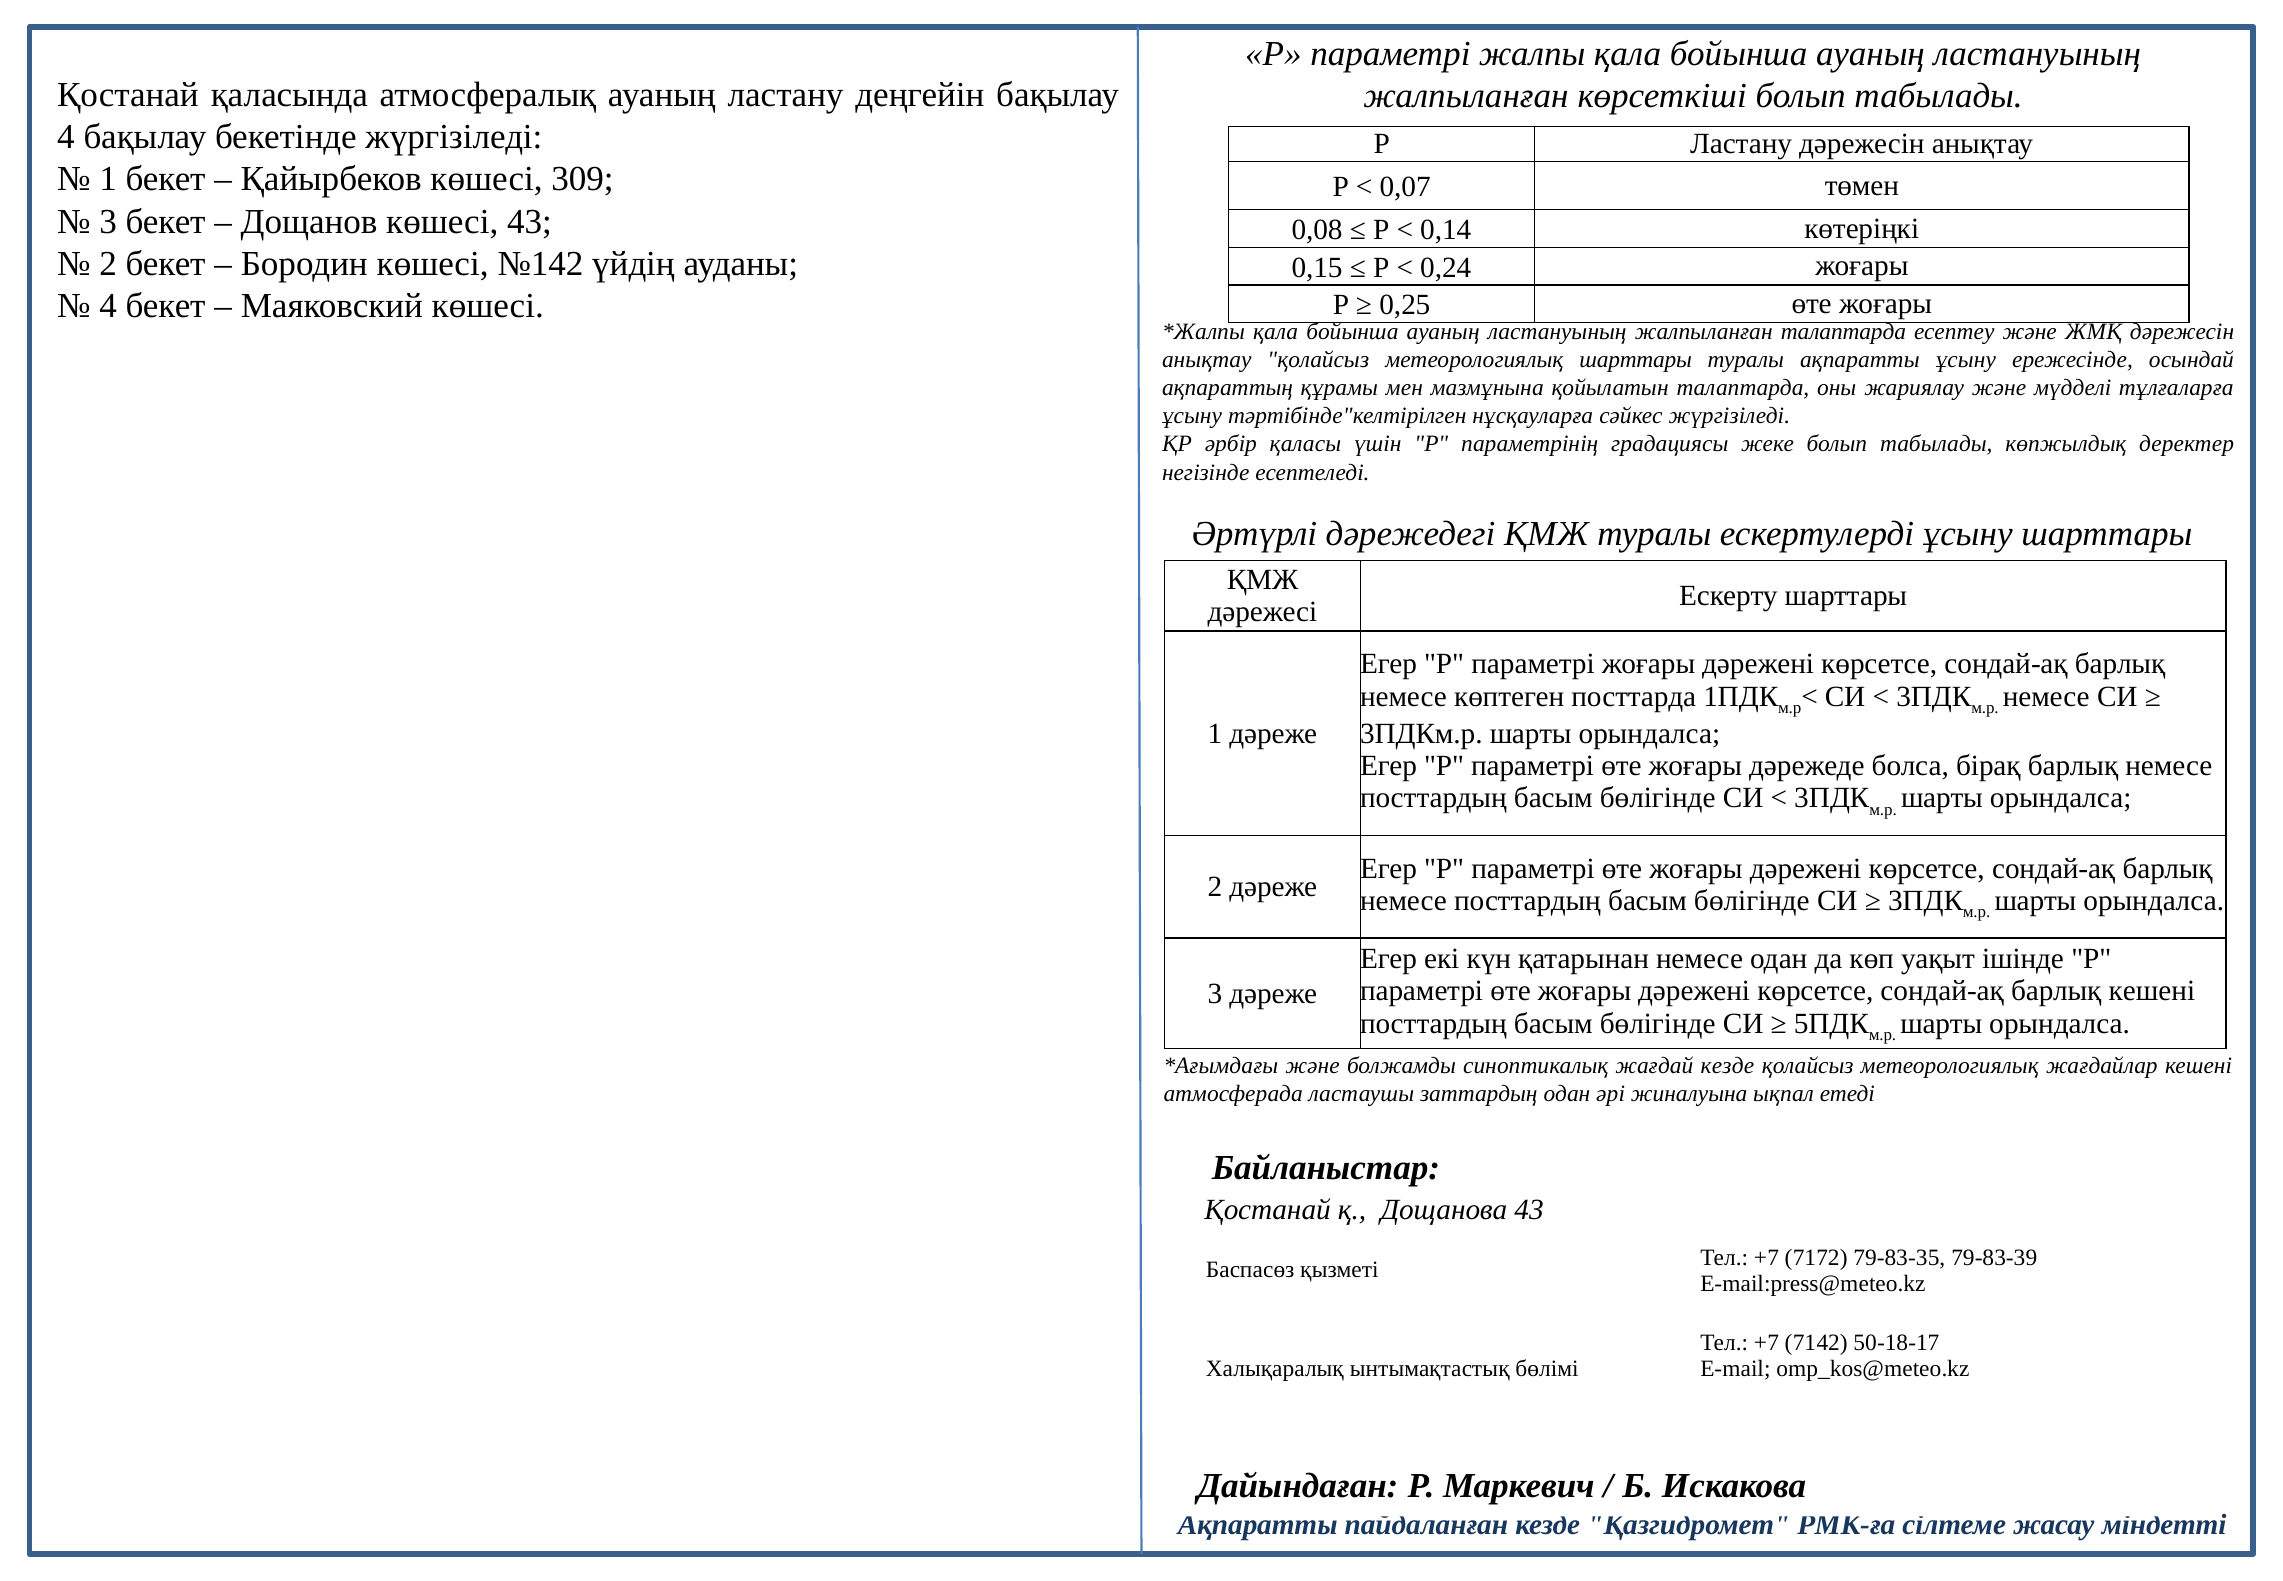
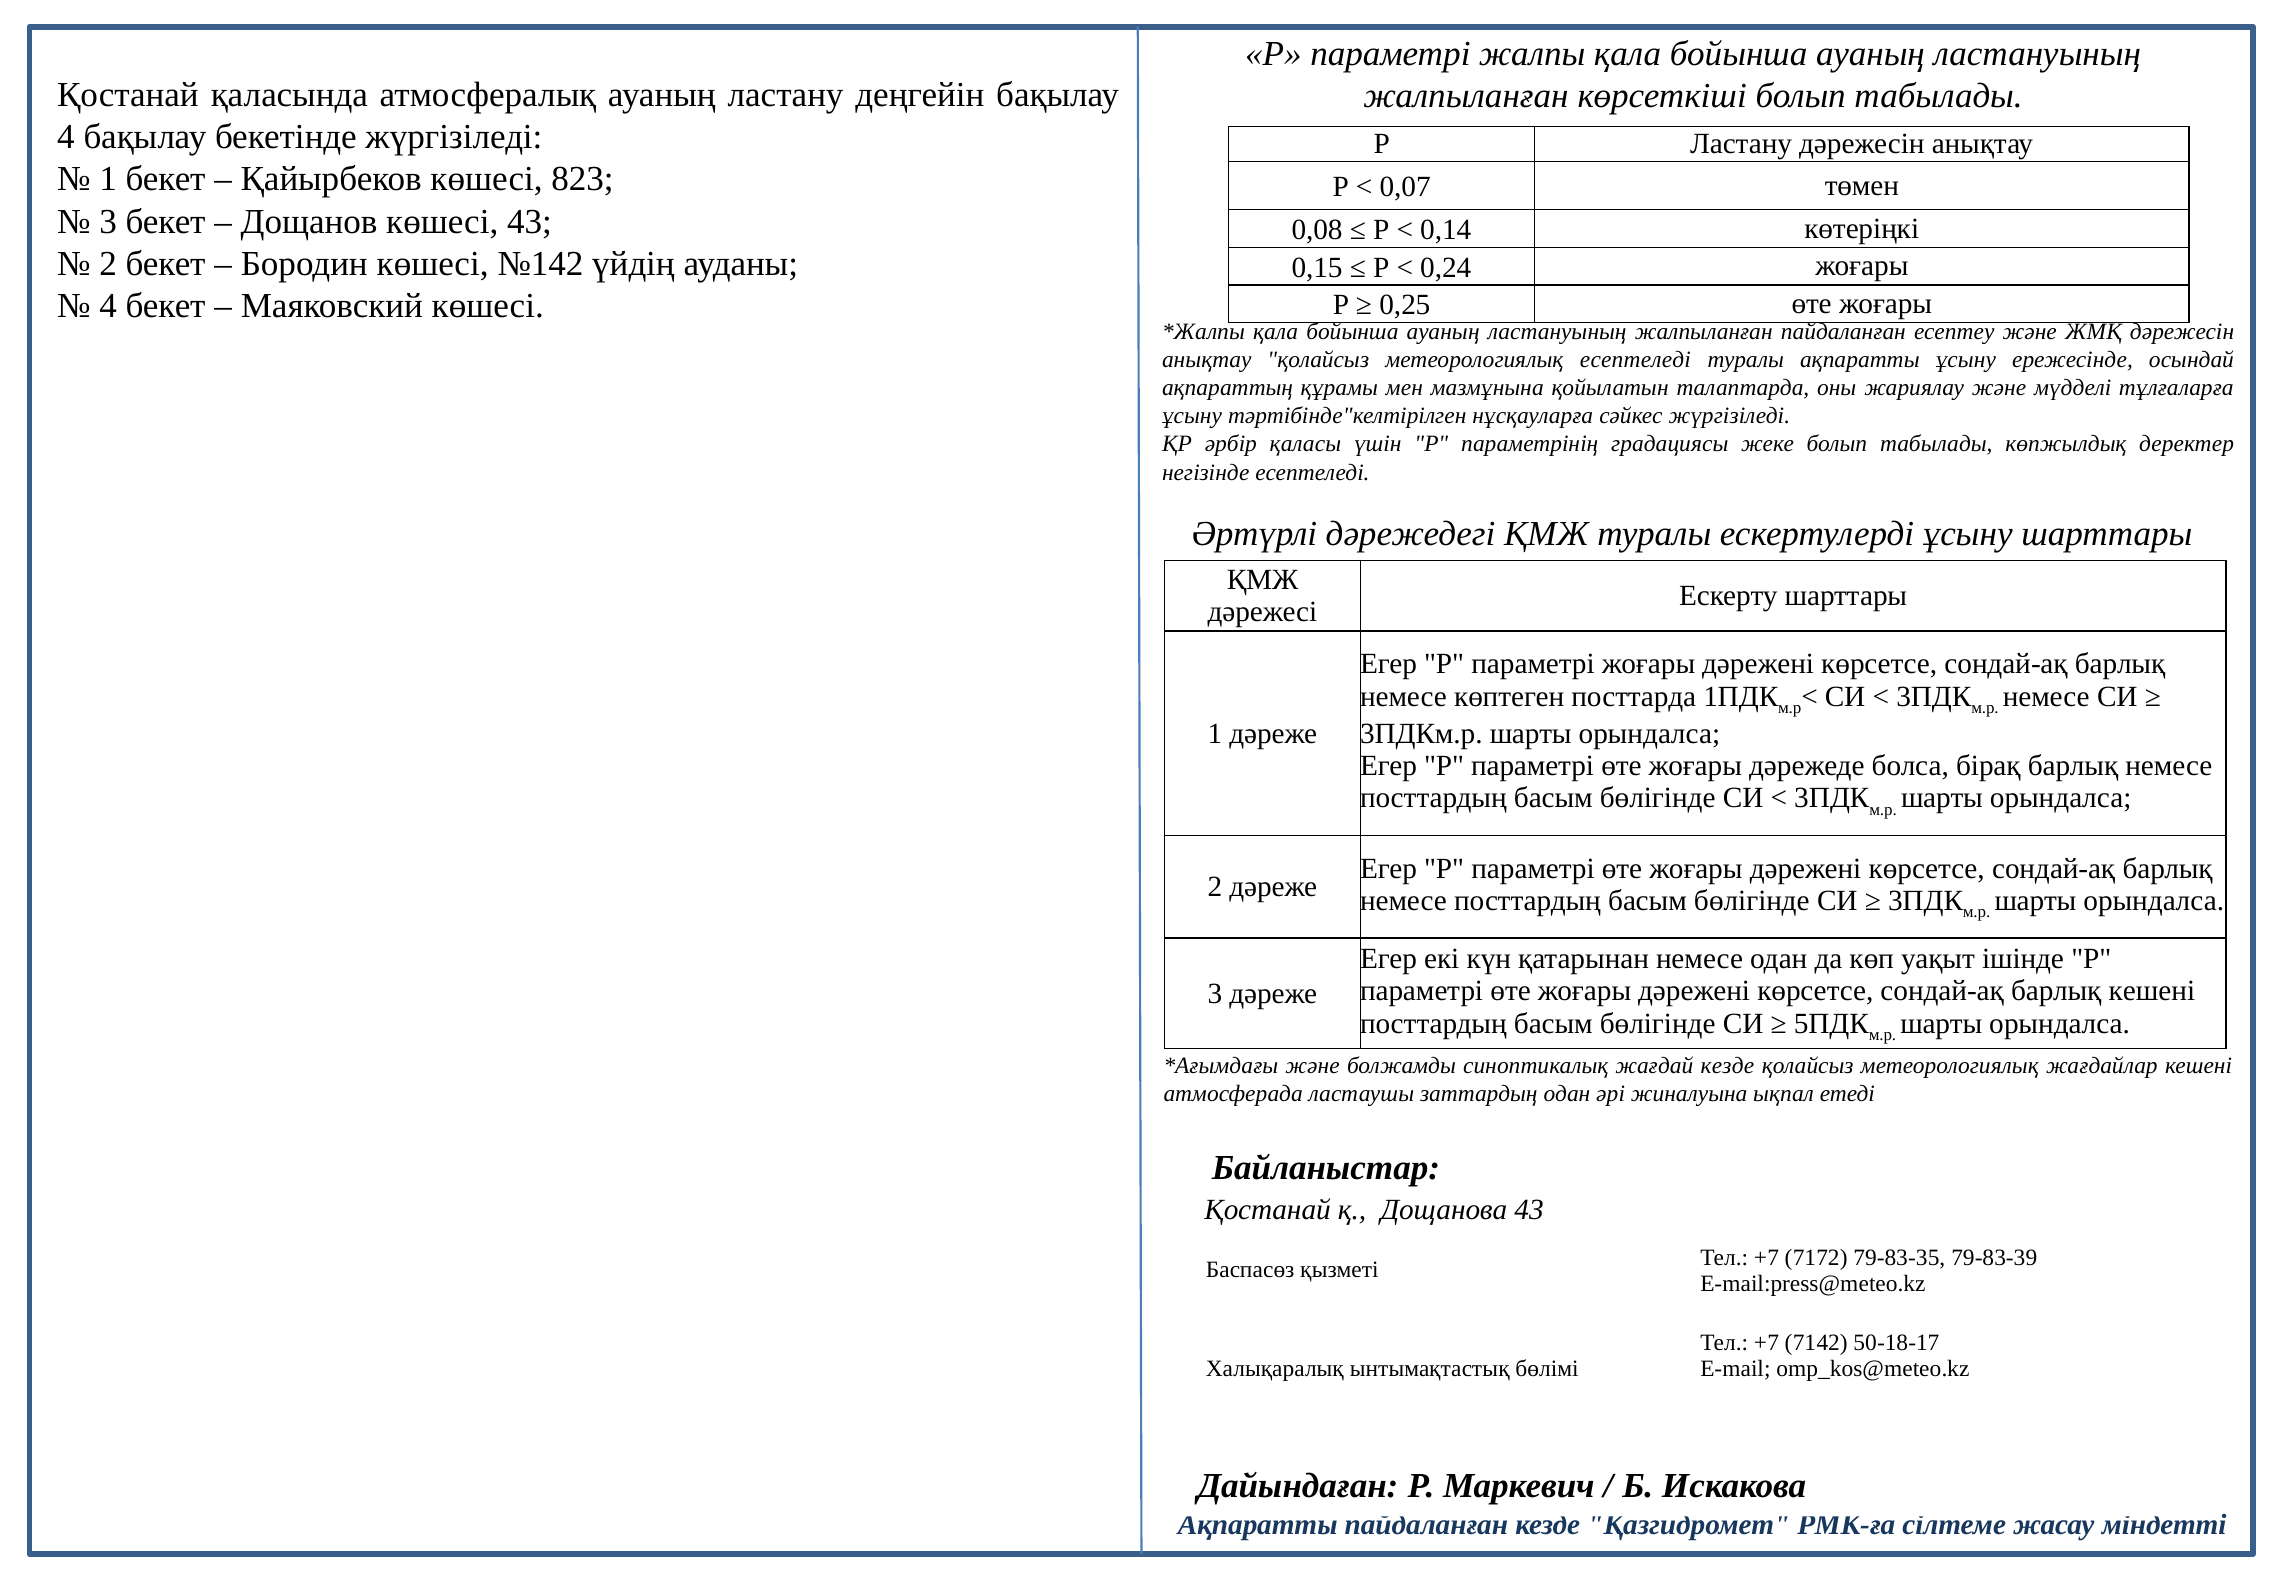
309: 309 -> 823
жалпыланған талаптарда: талаптарда -> пайдаланған
метеорологиялық шарттары: шарттары -> есептеледі
